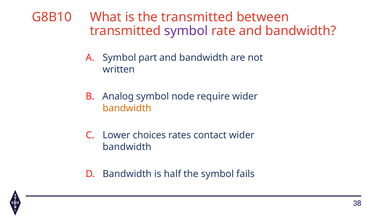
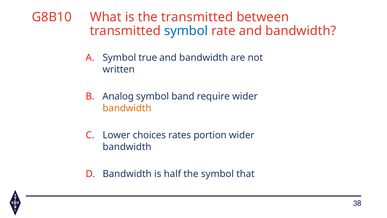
symbol at (186, 31) colour: purple -> blue
part: part -> true
node: node -> band
contact: contact -> portion
fails: fails -> that
